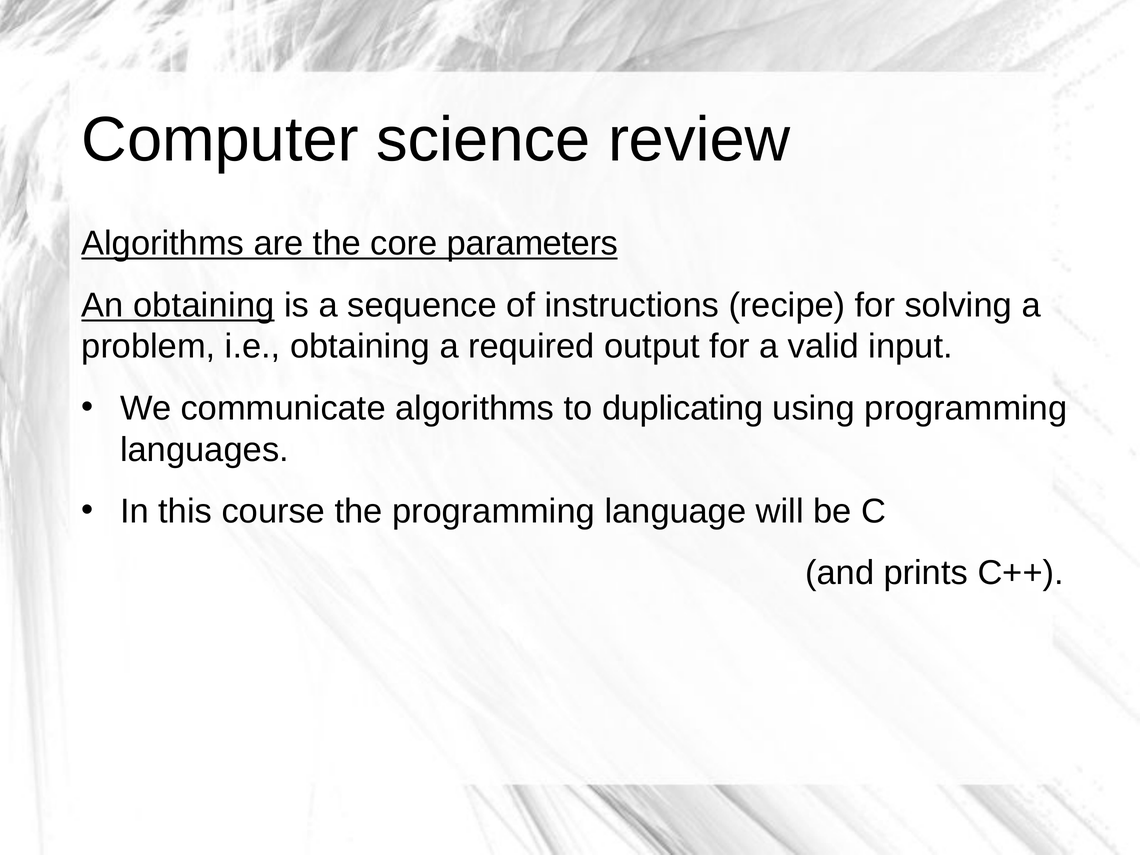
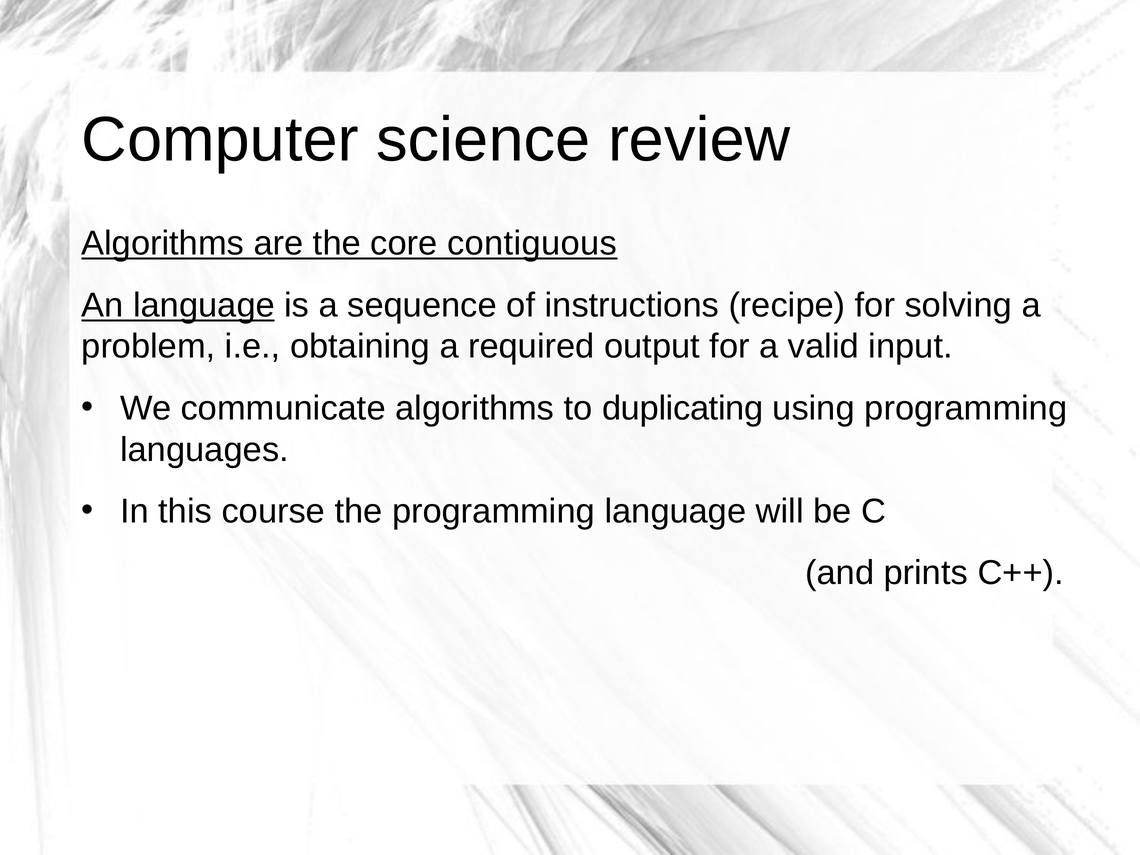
parameters: parameters -> contiguous
An obtaining: obtaining -> language
